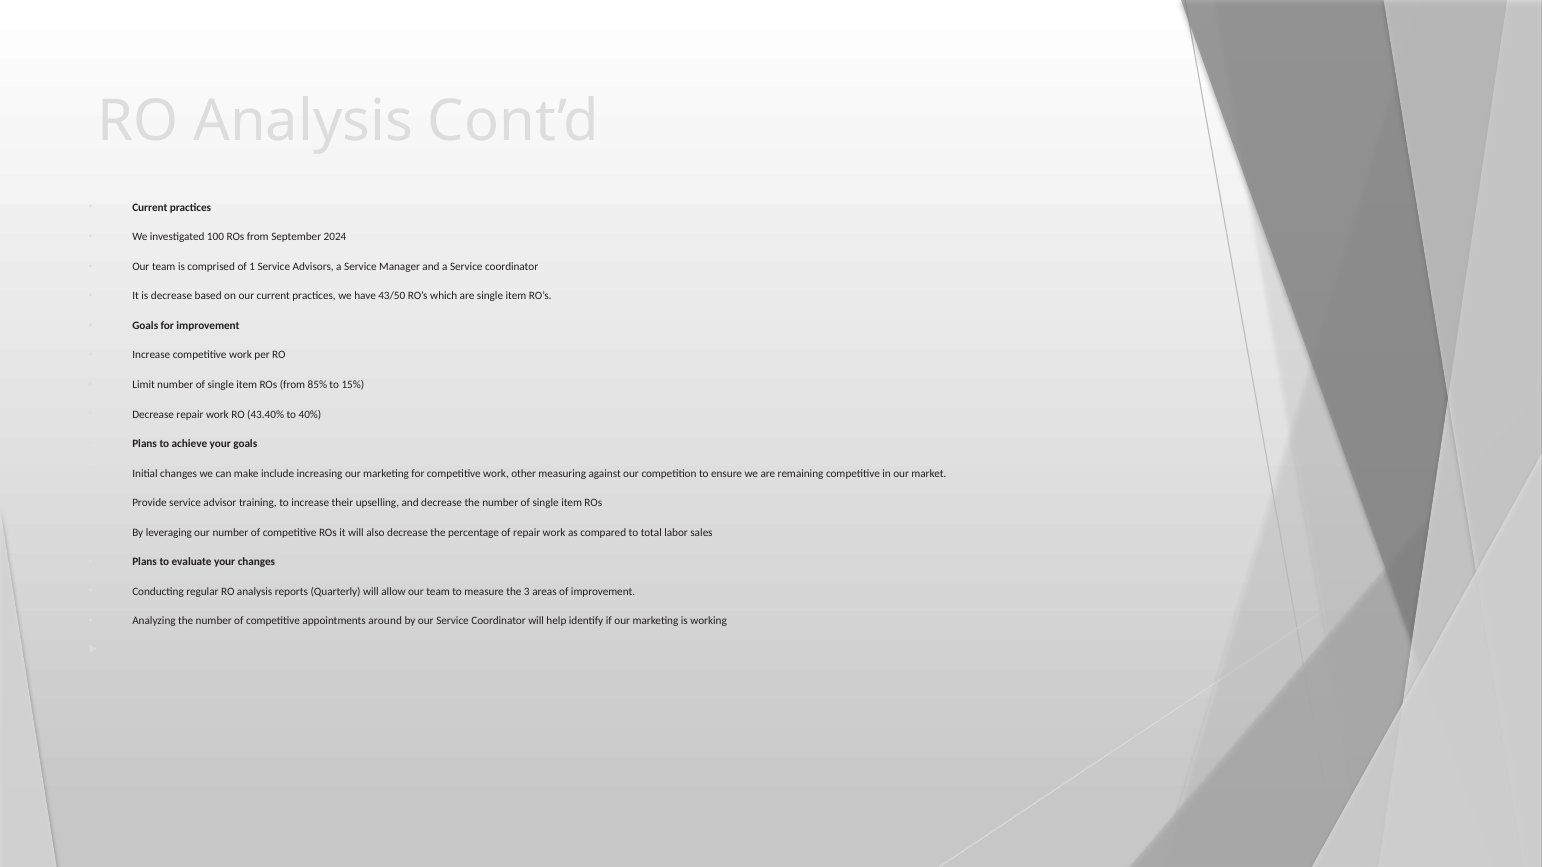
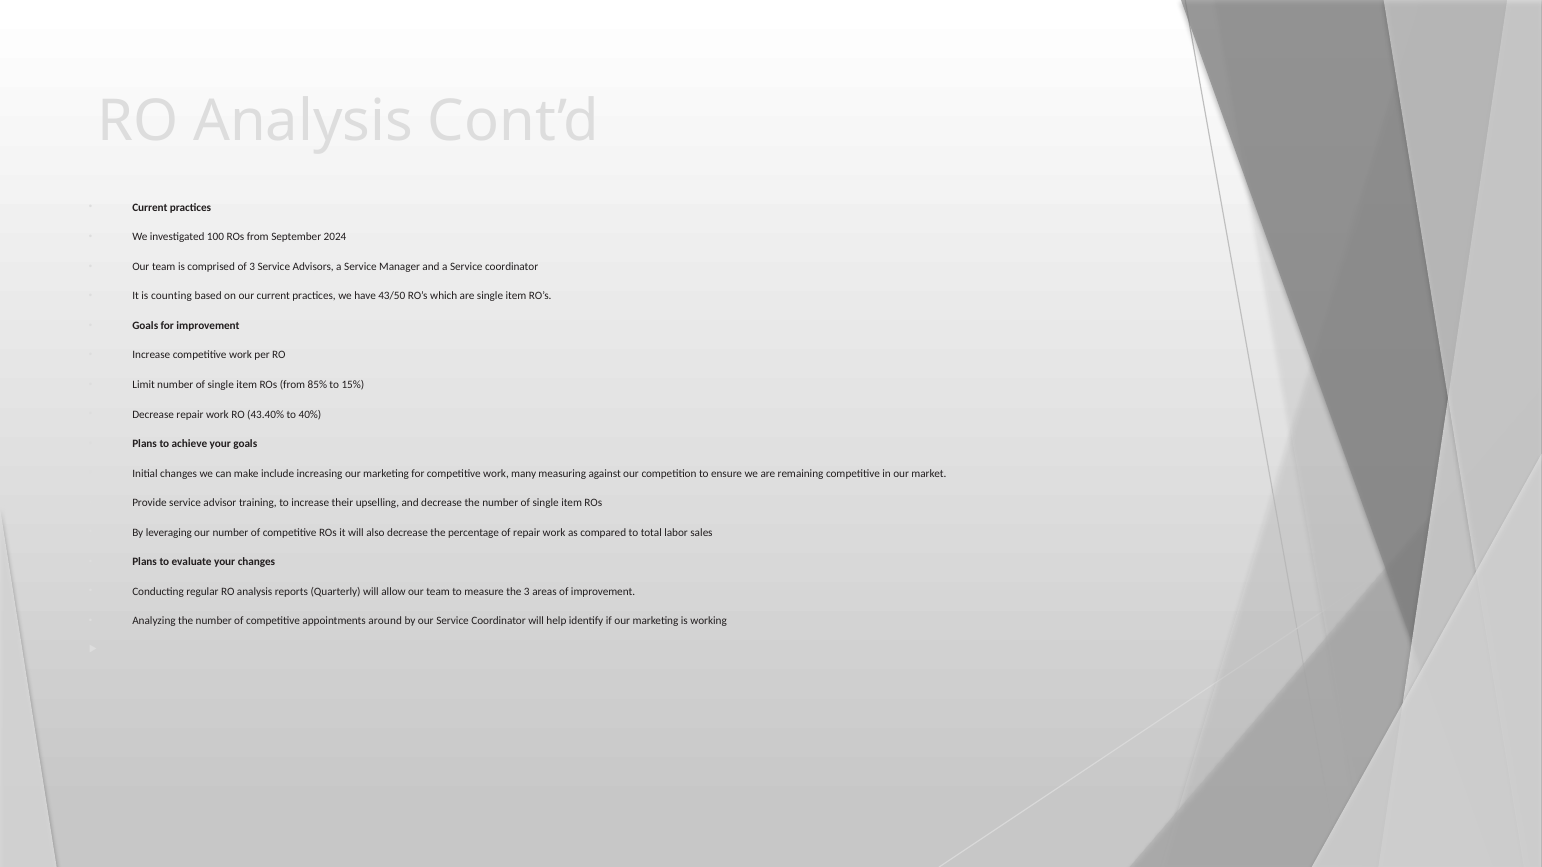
of 1: 1 -> 3
is decrease: decrease -> counting
other: other -> many
